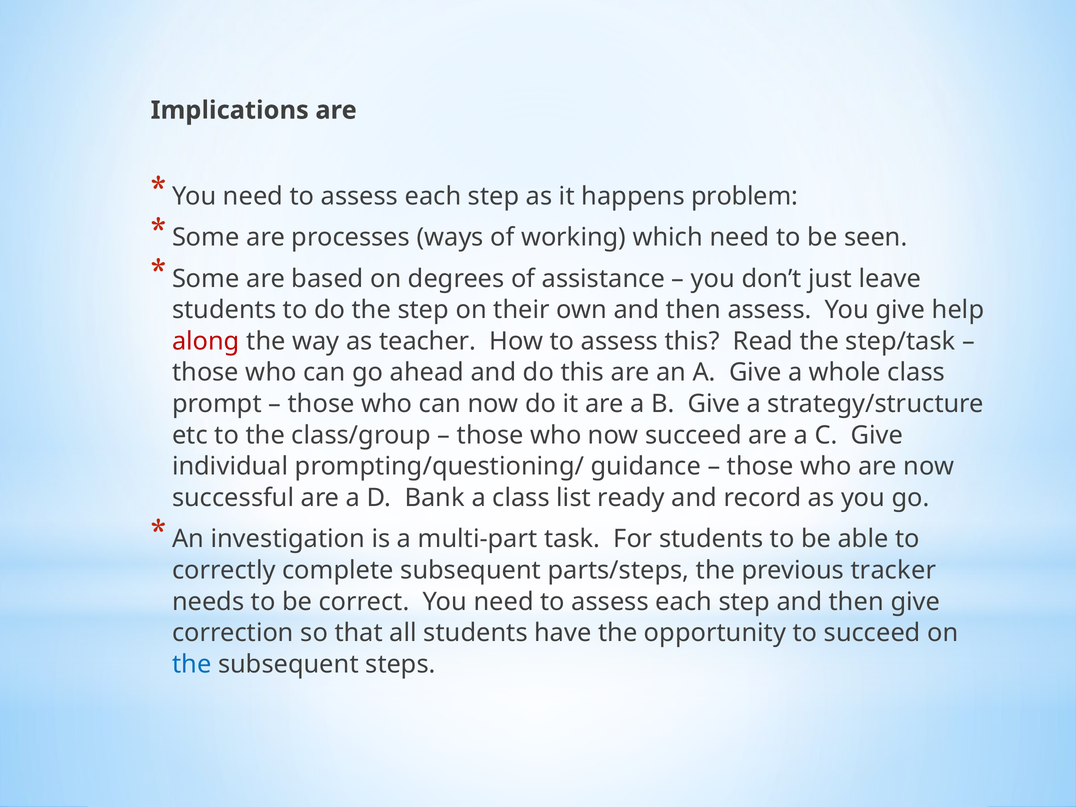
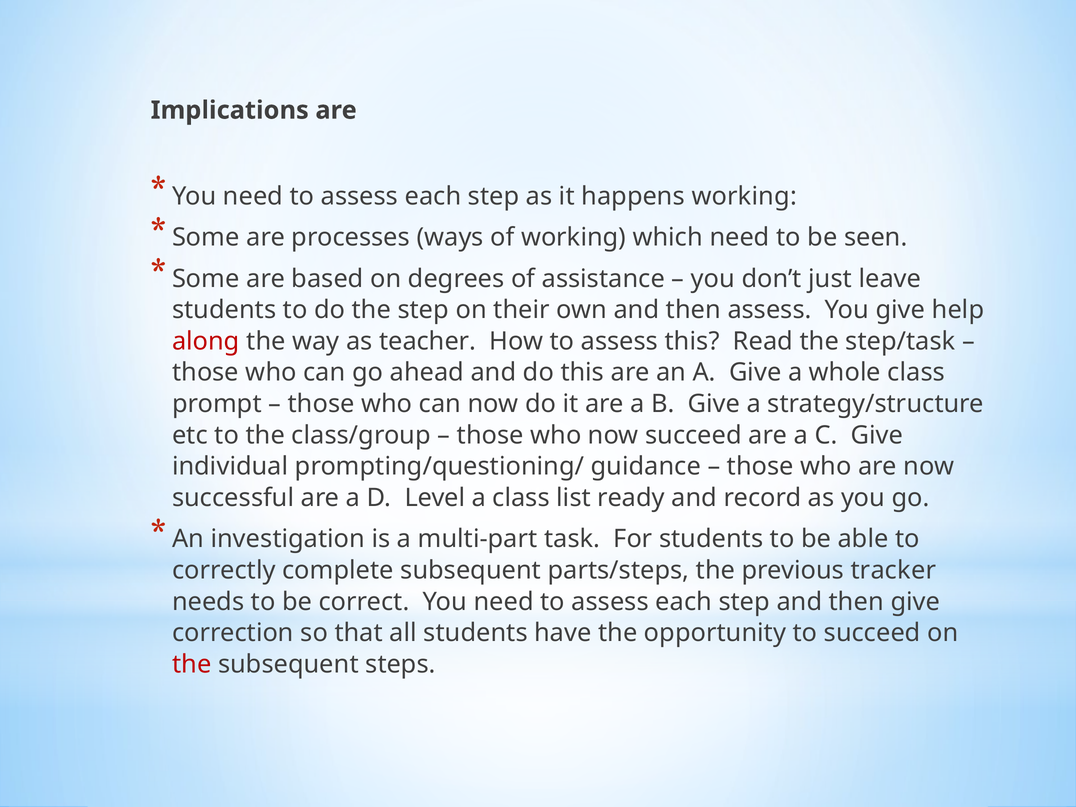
happens problem: problem -> working
Bank: Bank -> Level
the at (192, 664) colour: blue -> red
